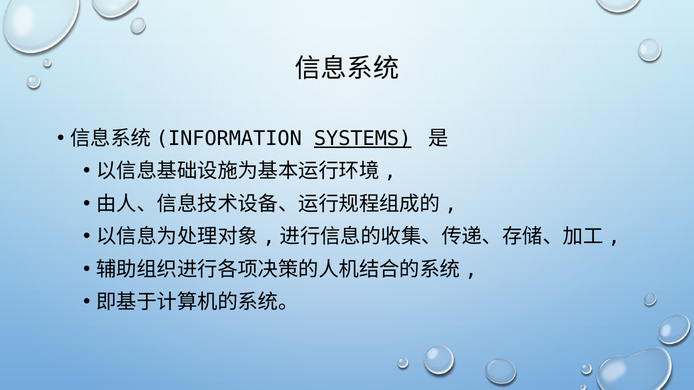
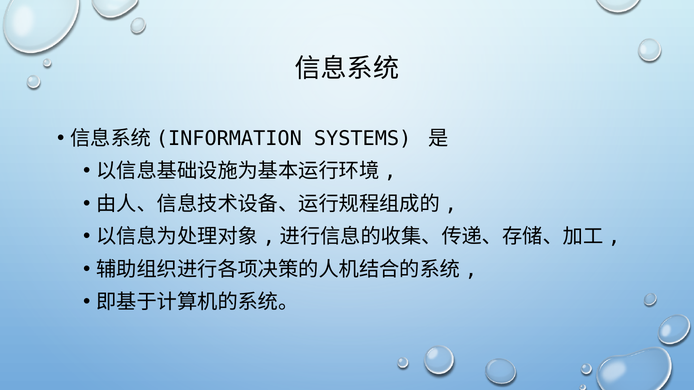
SYSTEMS underline: present -> none
